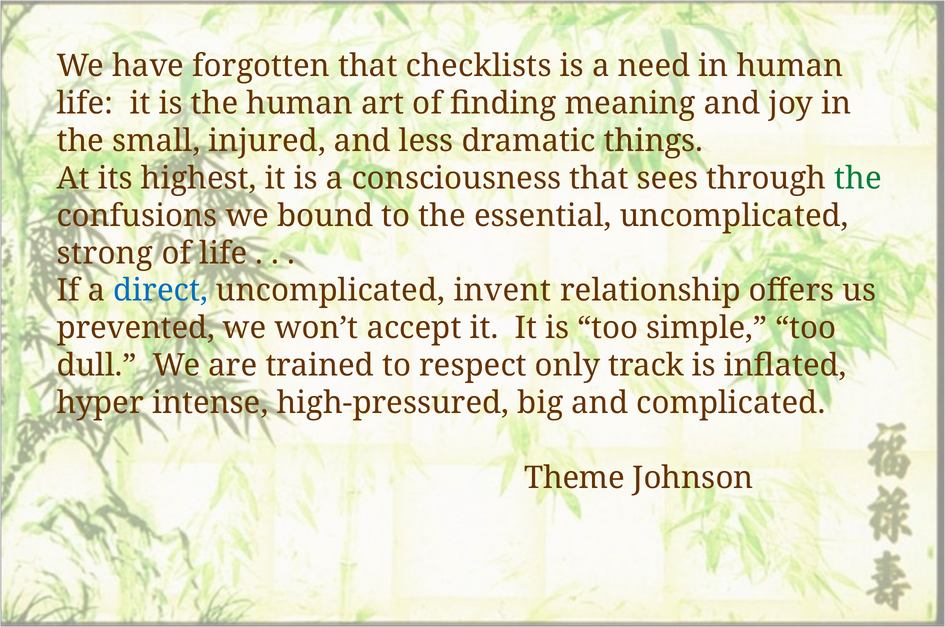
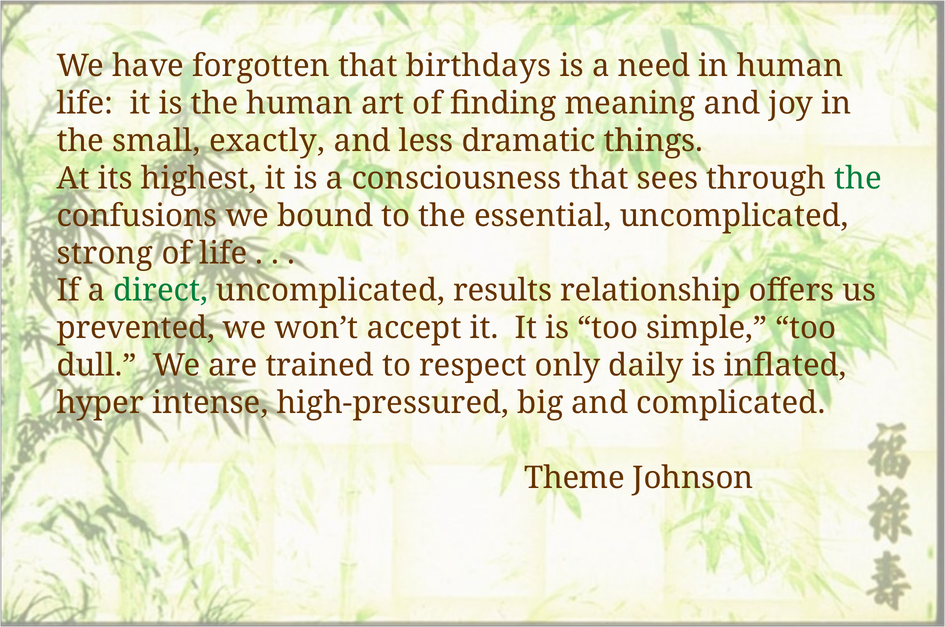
checklists: checklists -> birthdays
injured: injured -> exactly
direct colour: blue -> green
invent: invent -> results
track: track -> daily
